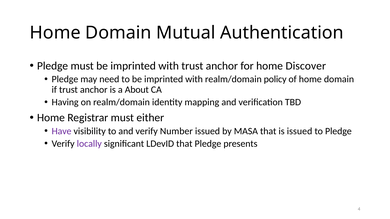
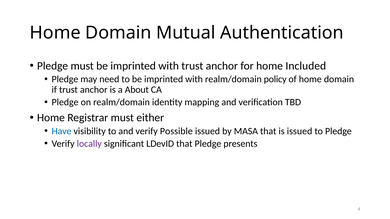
Discover: Discover -> Included
Having at (65, 102): Having -> Pledge
Have colour: purple -> blue
Number: Number -> Possible
